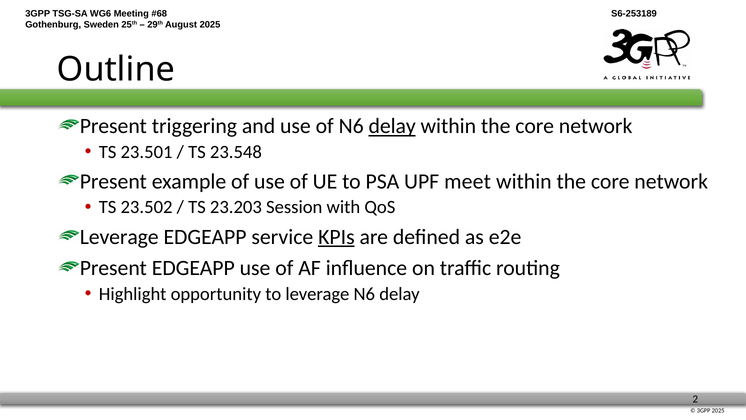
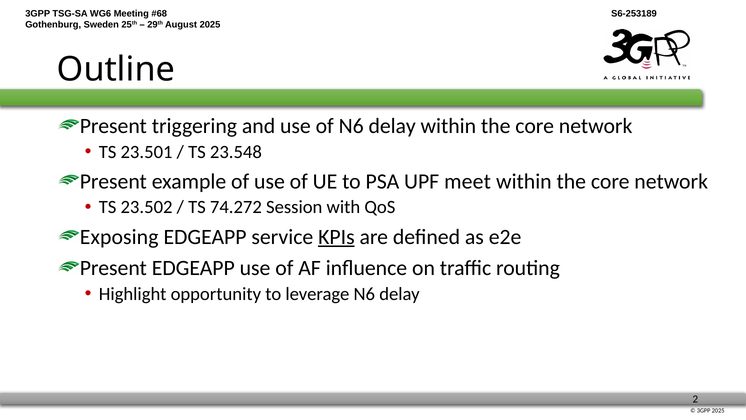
delay at (392, 126) underline: present -> none
23.203: 23.203 -> 74.272
Leverage at (119, 237): Leverage -> Exposing
